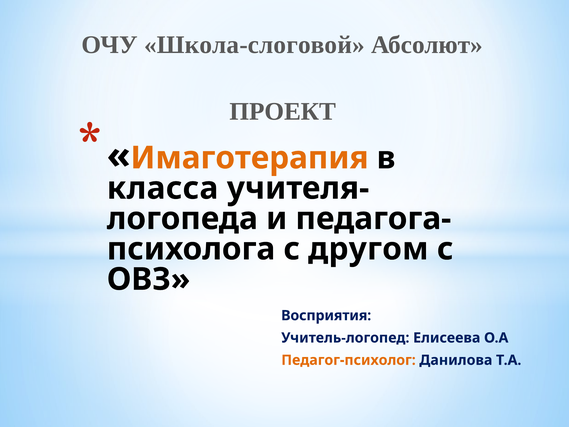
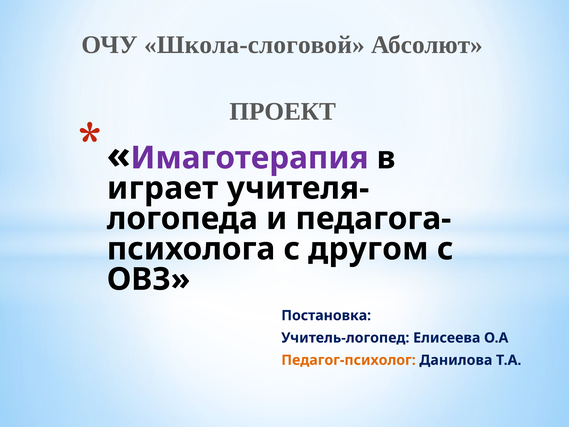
Имаготерапия colour: orange -> purple
класса: класса -> играет
Восприятия: Восприятия -> Постановка
